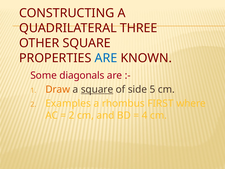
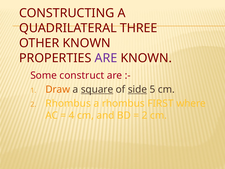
OTHER SQUARE: SQUARE -> KNOWN
ARE at (106, 58) colour: blue -> purple
diagonals: diagonals -> construct
side underline: none -> present
Examples at (68, 103): Examples -> Rhombus
2 at (72, 115): 2 -> 4
4 at (145, 115): 4 -> 2
